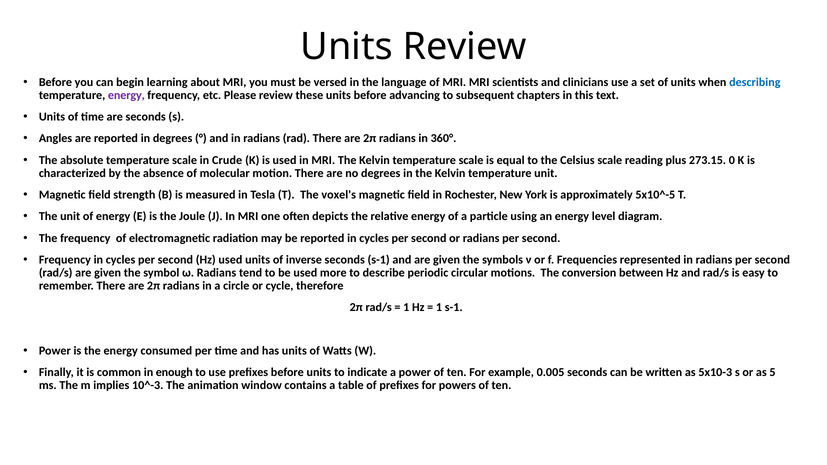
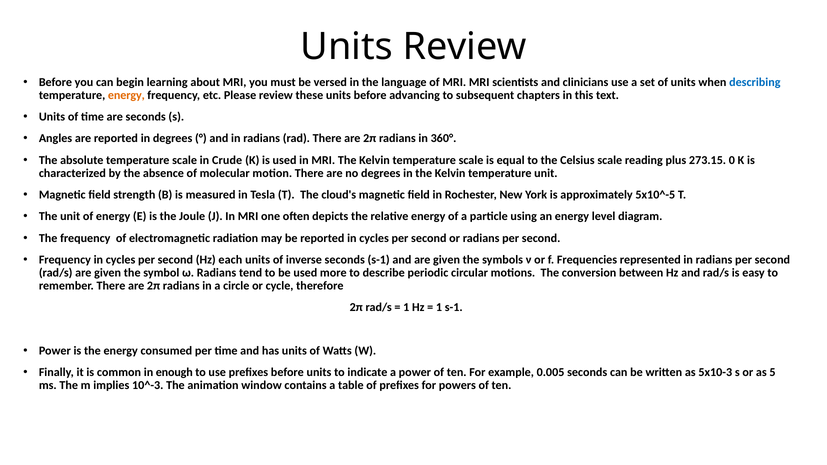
energy at (126, 95) colour: purple -> orange
voxel's: voxel's -> cloud's
Hz used: used -> each
